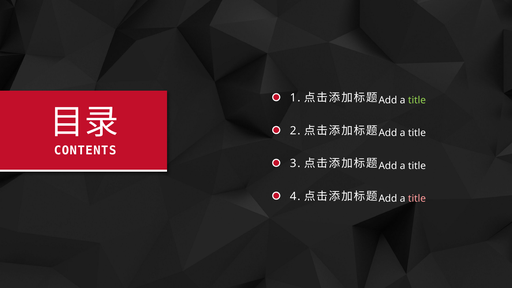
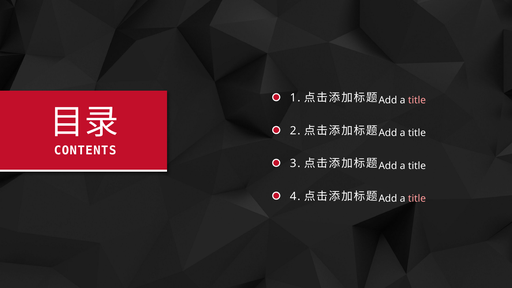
title at (417, 100) colour: light green -> pink
